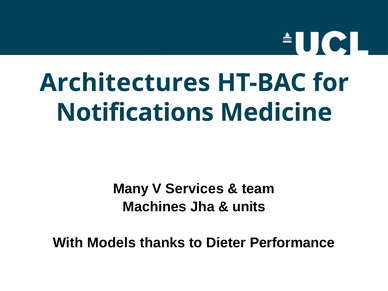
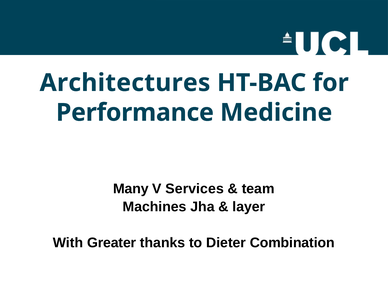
Notifications: Notifications -> Performance
units: units -> layer
Models: Models -> Greater
Performance: Performance -> Combination
